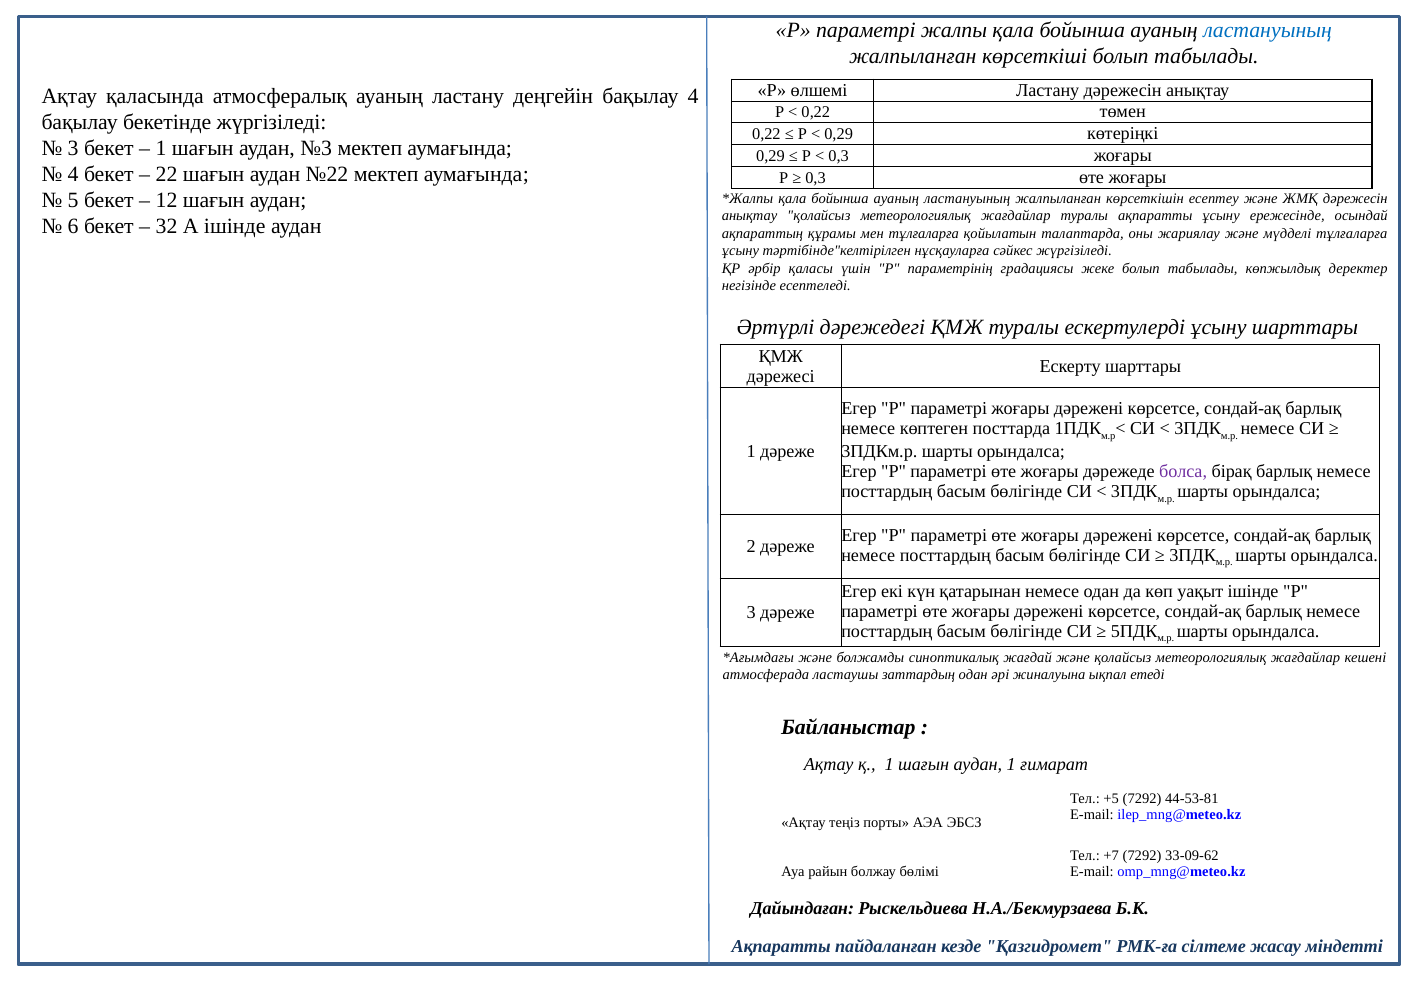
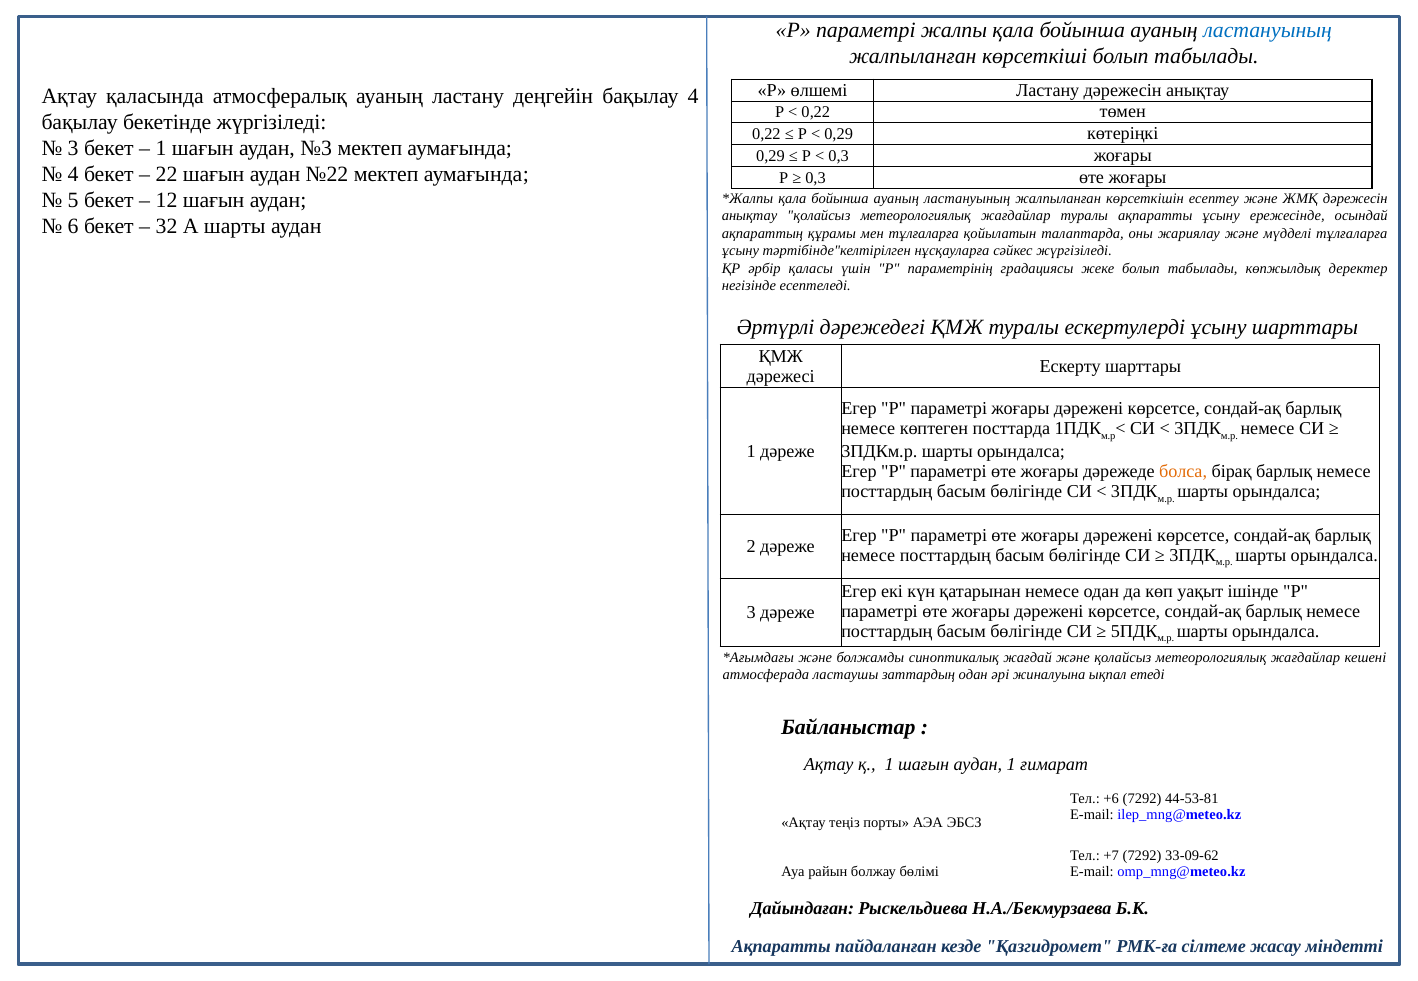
А ішінде: ішінде -> шарты
болса colour: purple -> orange
+5: +5 -> +6
